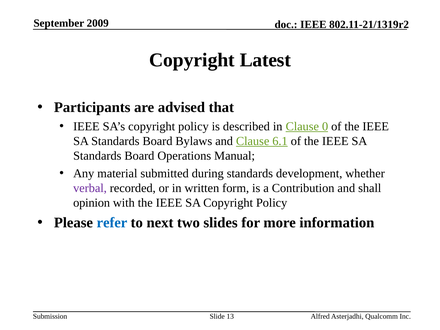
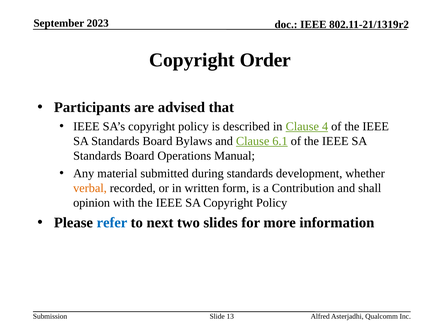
2009: 2009 -> 2023
Latest: Latest -> Order
0: 0 -> 4
verbal colour: purple -> orange
